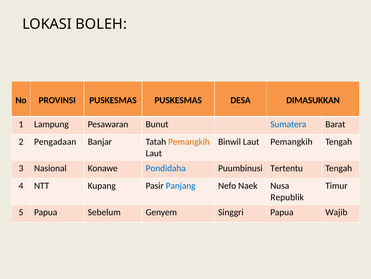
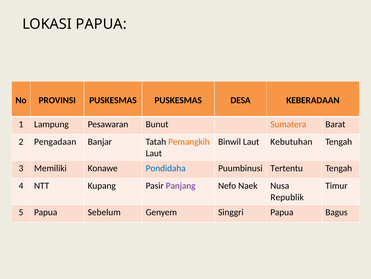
LOKASI BOLEH: BOLEH -> PAPUA
DIMASUKKAN: DIMASUKKAN -> KEBERADAAN
Sumatera colour: blue -> orange
Laut Pemangkih: Pemangkih -> Kebutuhan
Nasional: Nasional -> Memiliki
Panjang colour: blue -> purple
Wajib: Wajib -> Bagus
